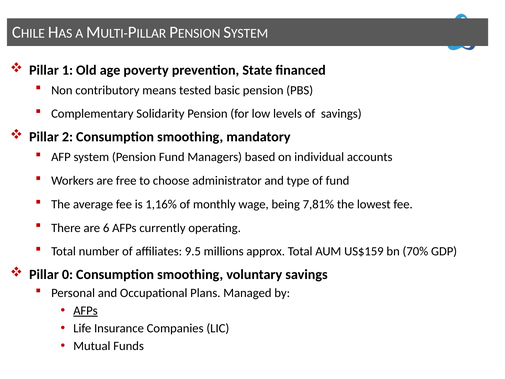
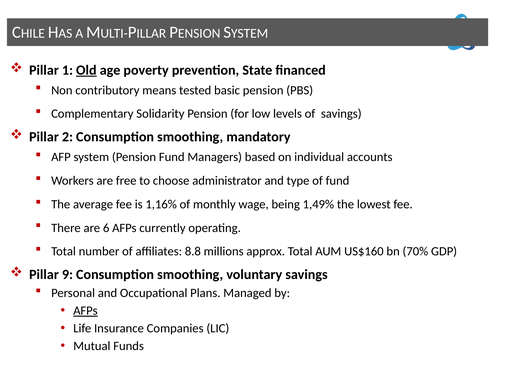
Old underline: none -> present
7,81%: 7,81% -> 1,49%
9.5: 9.5 -> 8.8
US$159: US$159 -> US$160
0: 0 -> 9
